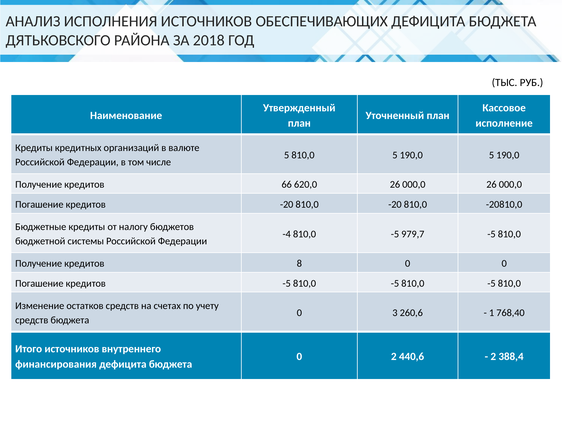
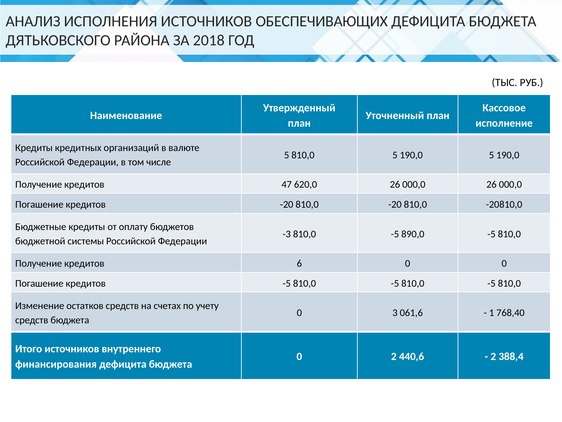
66: 66 -> 47
налогу: налогу -> оплату
-4: -4 -> -3
979,7: 979,7 -> 890,0
8: 8 -> 6
260,6: 260,6 -> 061,6
